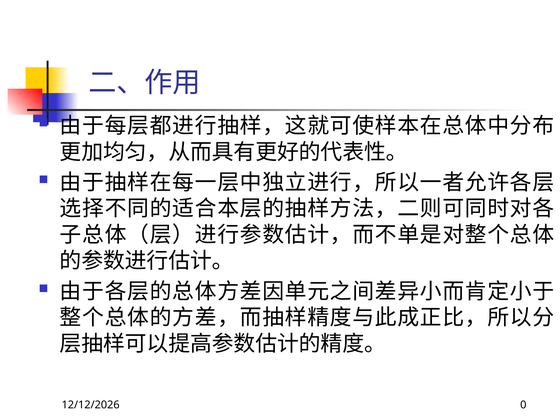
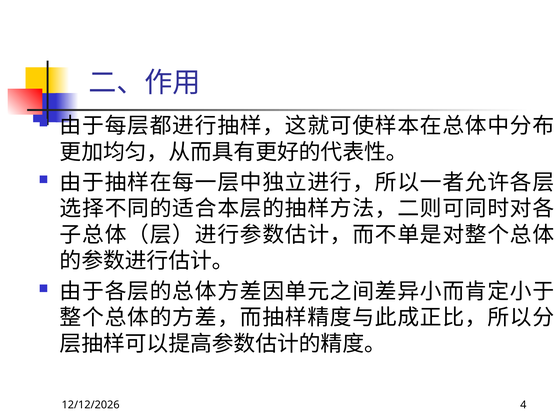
0: 0 -> 4
